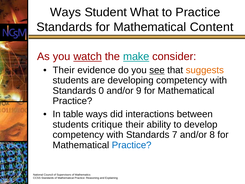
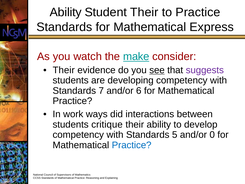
Ways at (66, 12): Ways -> Ability
Student What: What -> Their
Content: Content -> Express
watch underline: present -> none
suggests colour: orange -> purple
0: 0 -> 7
9: 9 -> 6
table: table -> work
7: 7 -> 5
8: 8 -> 0
